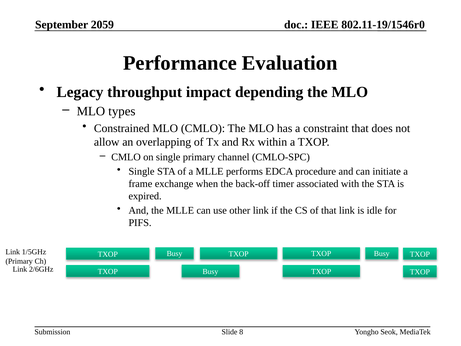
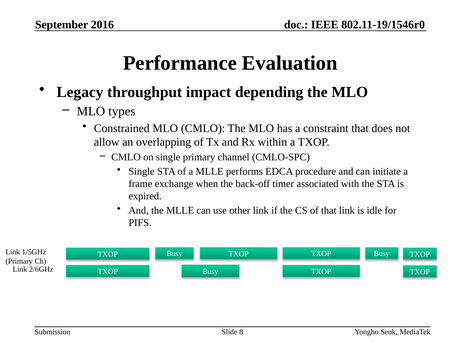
2059: 2059 -> 2016
